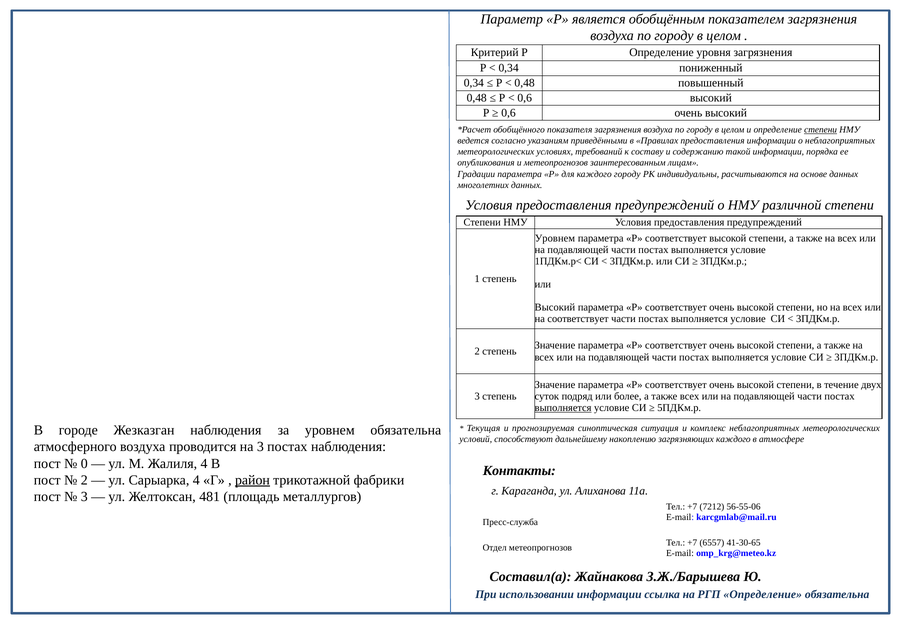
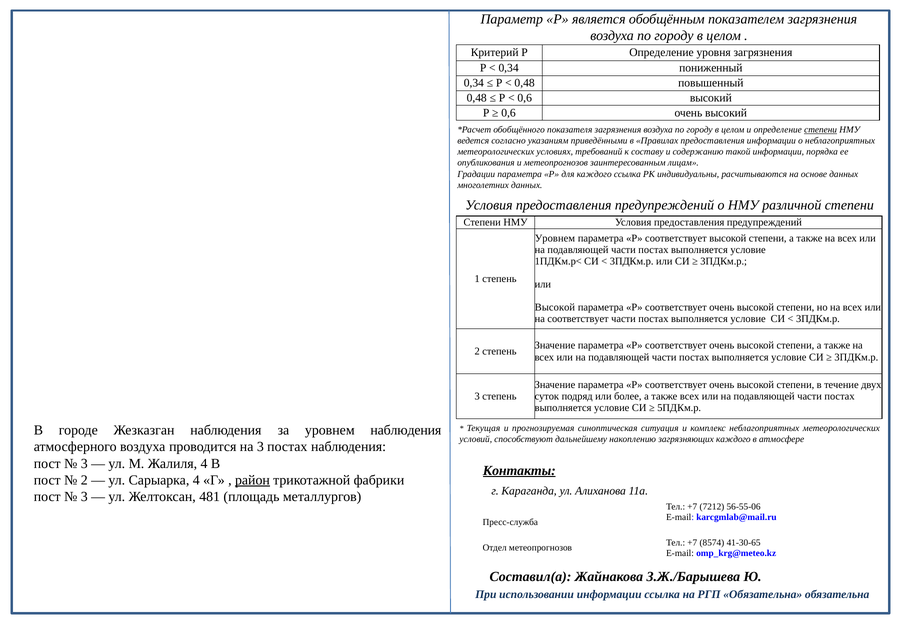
каждого городу: городу -> ссылка
Высокий at (555, 307): Высокий -> Высокой
выполняется at (563, 408) underline: present -> none
уровнем обязательна: обязательна -> наблюдения
0 at (84, 463): 0 -> 3
Контакты underline: none -> present
6557: 6557 -> 8574
РГП Определение: Определение -> Обязательна
